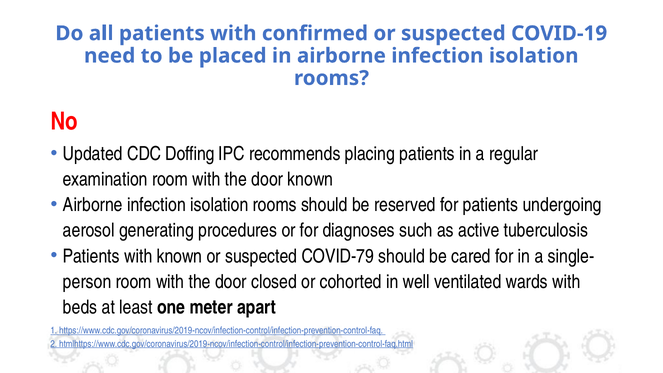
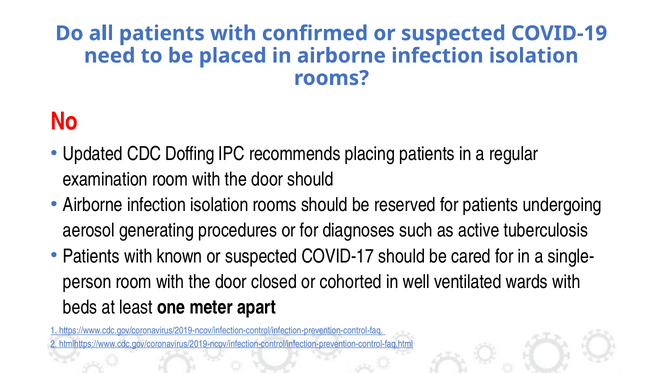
door known: known -> should
COVID-79: COVID-79 -> COVID-17
